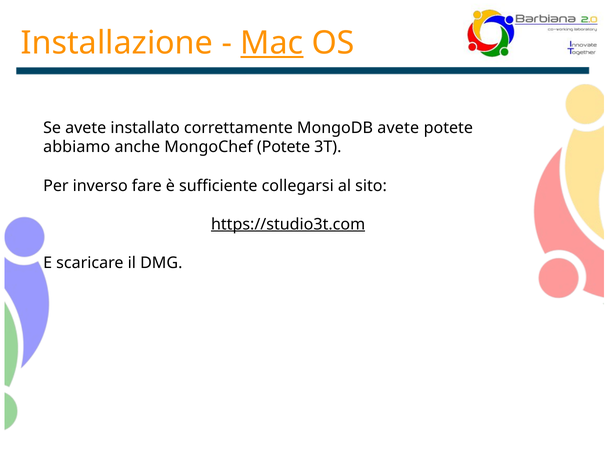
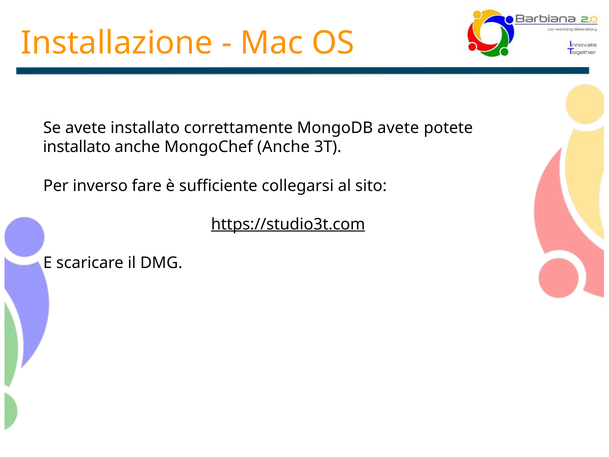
Mac underline: present -> none
abbiamo at (77, 147): abbiamo -> installato
MongoChef Potete: Potete -> Anche
